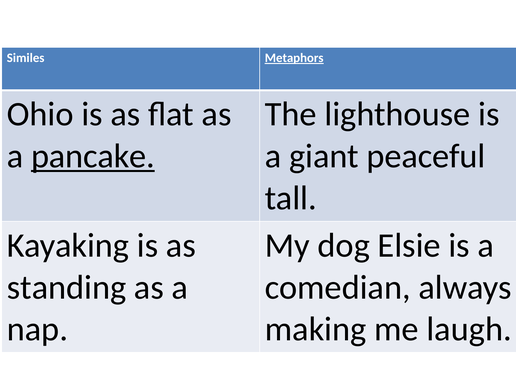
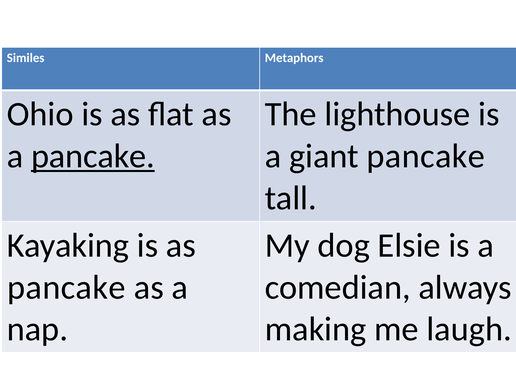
Metaphors underline: present -> none
giant peaceful: peaceful -> pancake
standing at (67, 287): standing -> pancake
